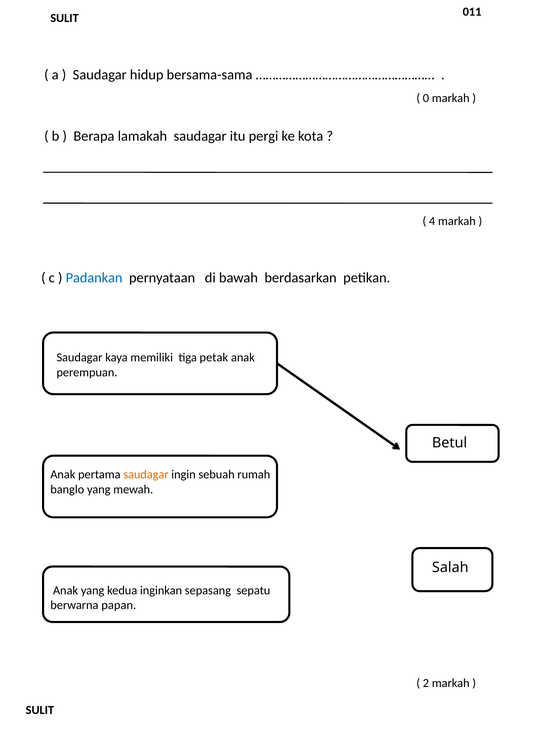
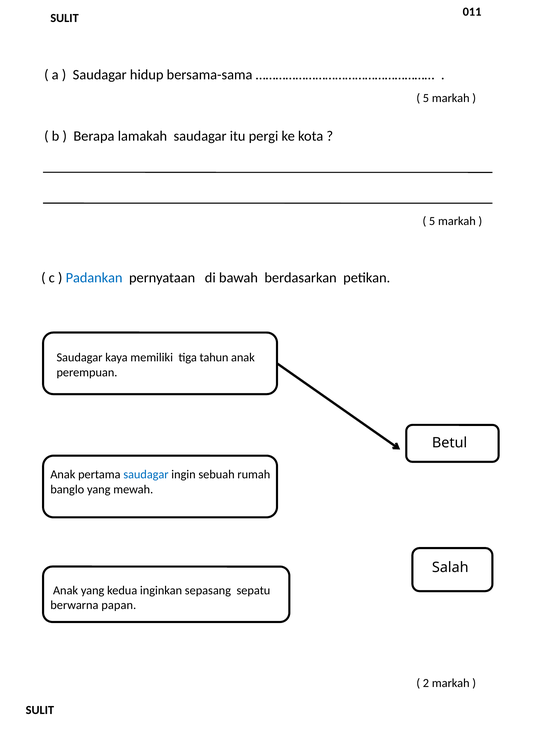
0 at (426, 98): 0 -> 5
4 at (432, 221): 4 -> 5
petak: petak -> tahun
saudagar at (146, 474) colour: orange -> blue
